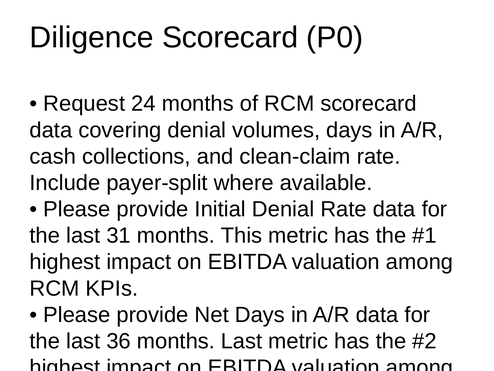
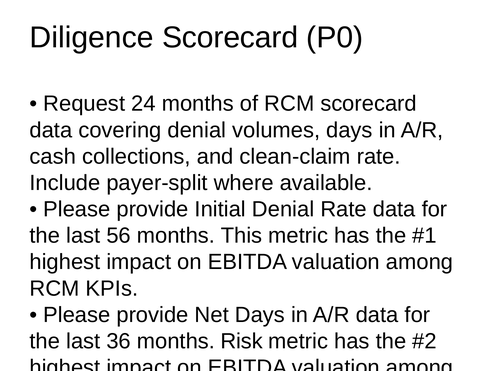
31: 31 -> 56
months Last: Last -> Risk
